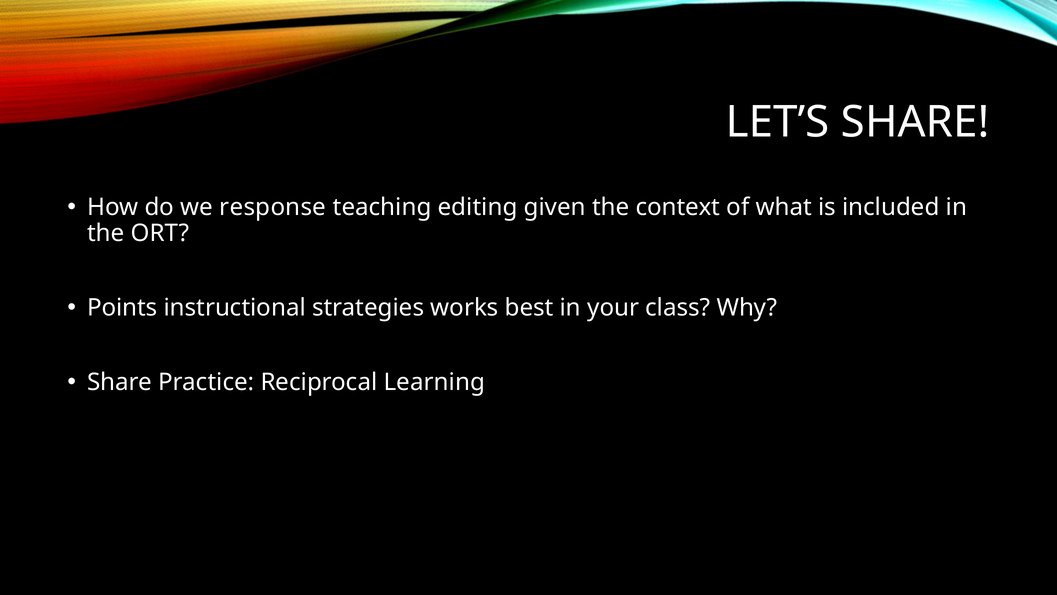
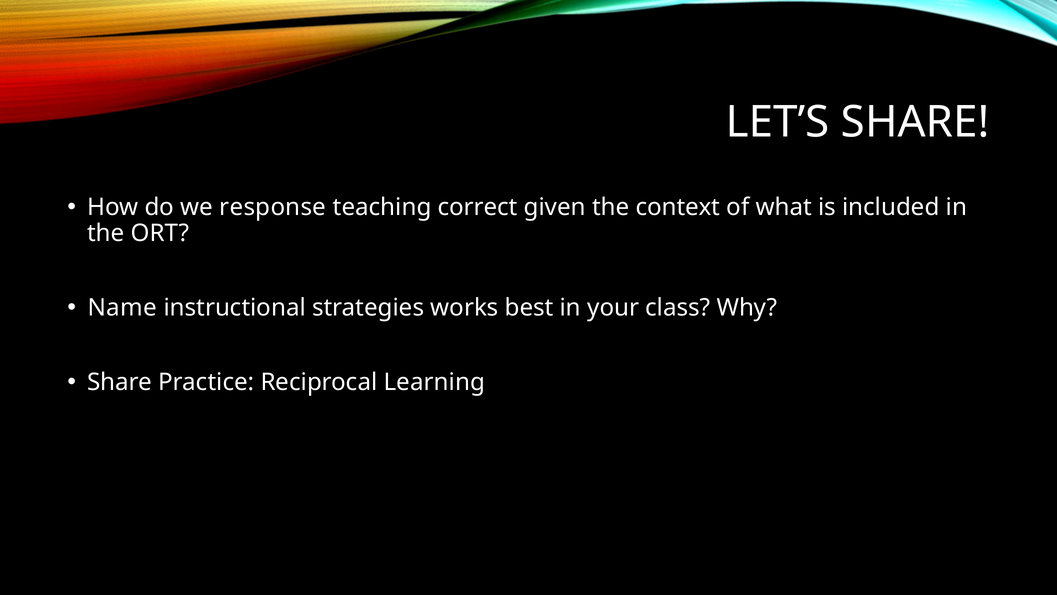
editing: editing -> correct
Points: Points -> Name
